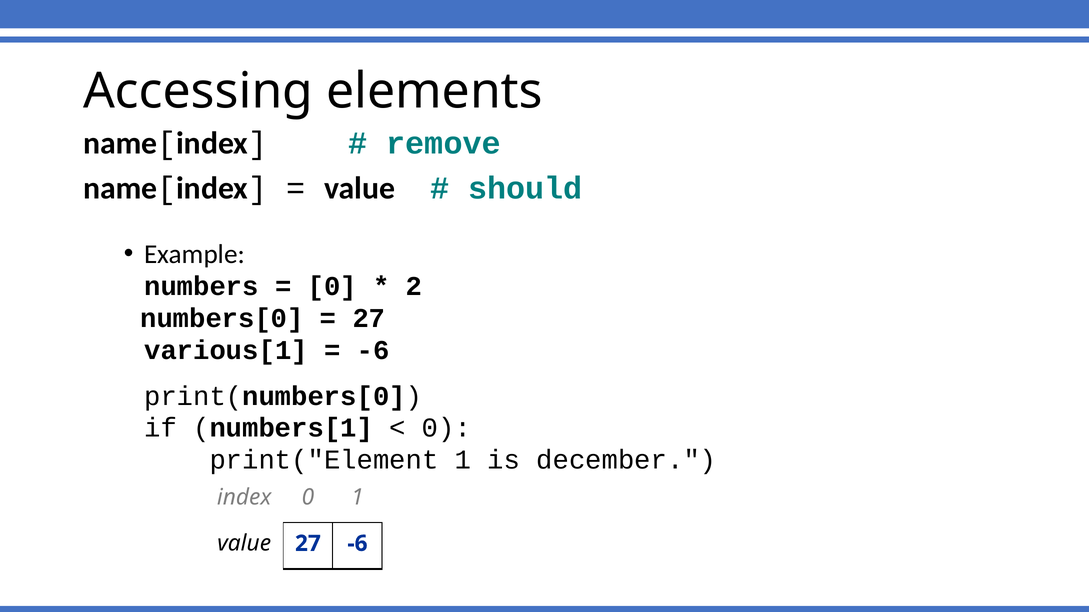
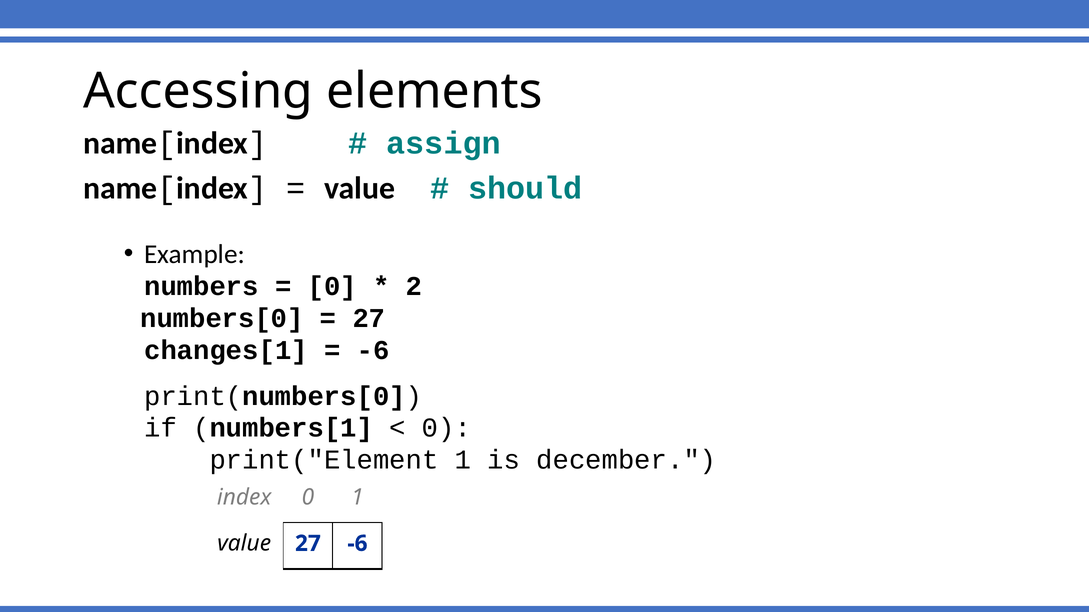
remove: remove -> assign
various[1: various[1 -> changes[1
